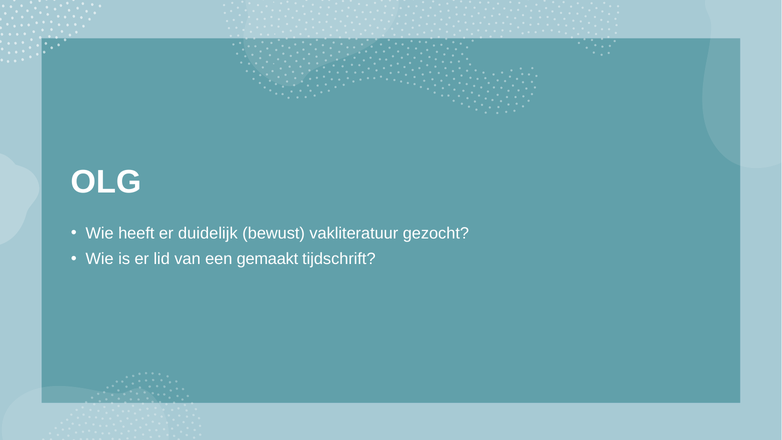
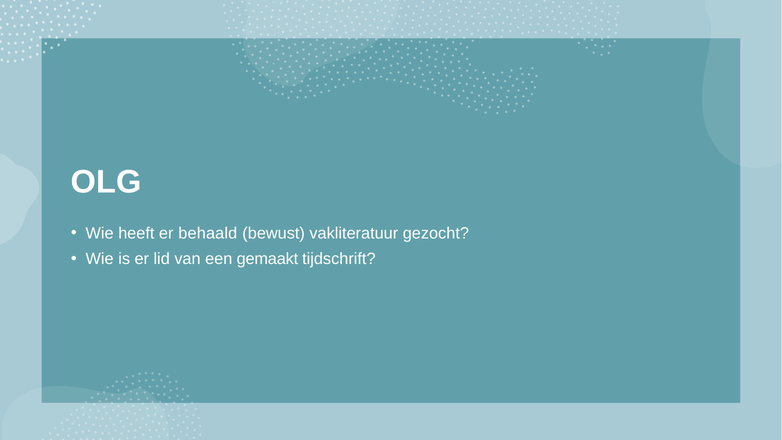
duidelijk: duidelijk -> behaald
